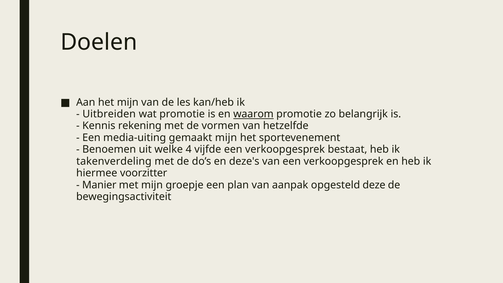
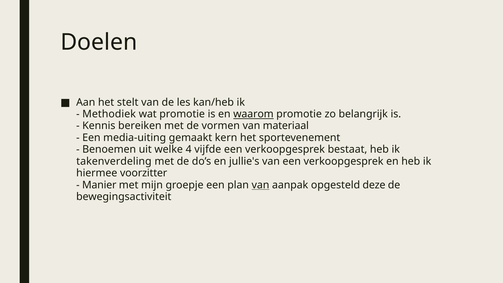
het mijn: mijn -> stelt
Uitbreiden: Uitbreiden -> Methodiek
rekening: rekening -> bereiken
hetzelfde: hetzelfde -> materiaal
gemaakt mijn: mijn -> kern
deze's: deze's -> jullie's
van at (260, 185) underline: none -> present
